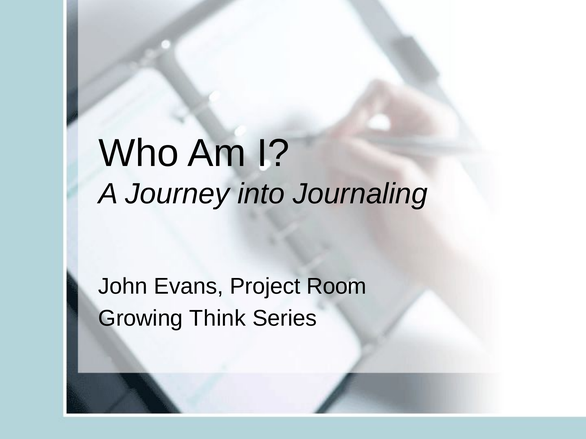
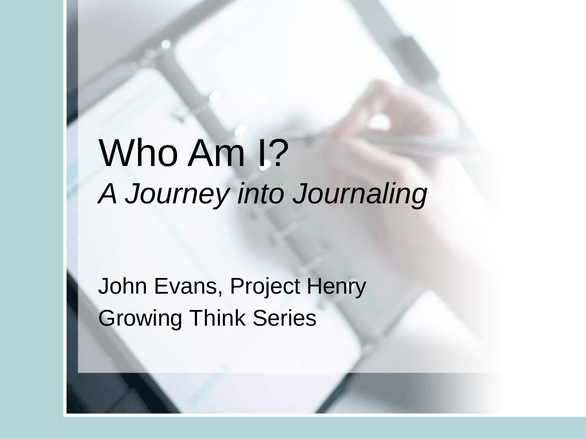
Room: Room -> Henry
